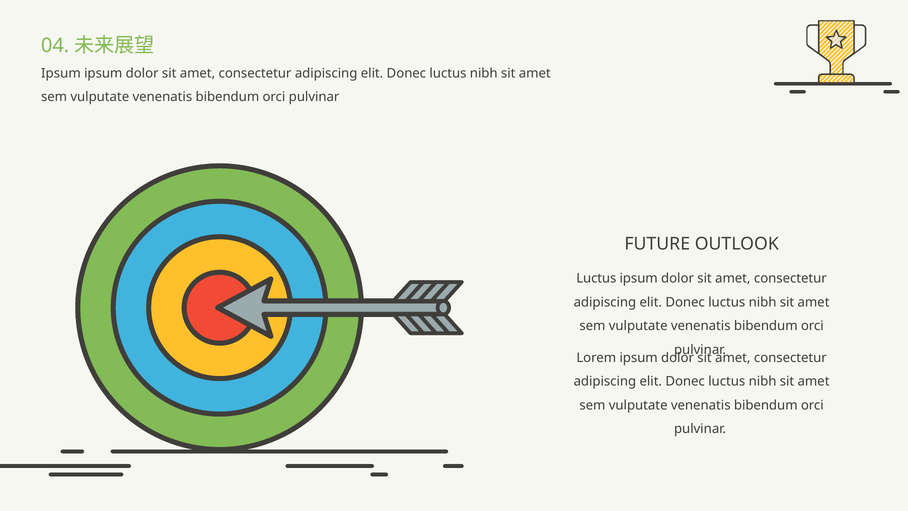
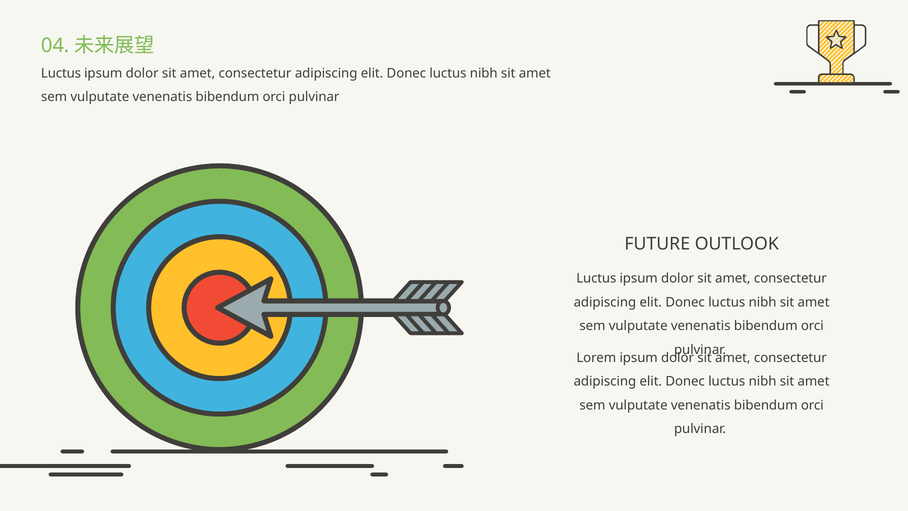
Ipsum at (61, 73): Ipsum -> Luctus
